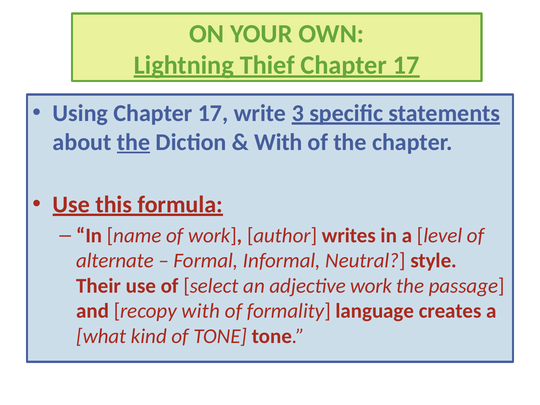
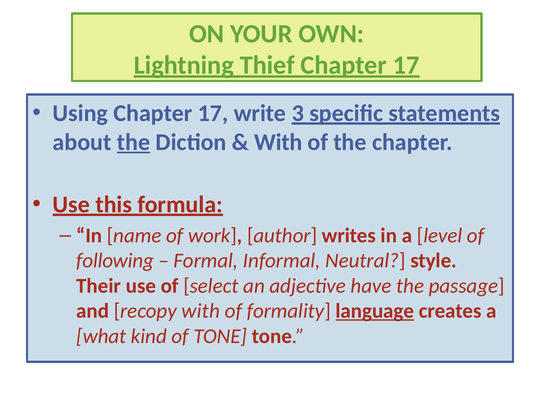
alternate: alternate -> following
adjective work: work -> have
language underline: none -> present
